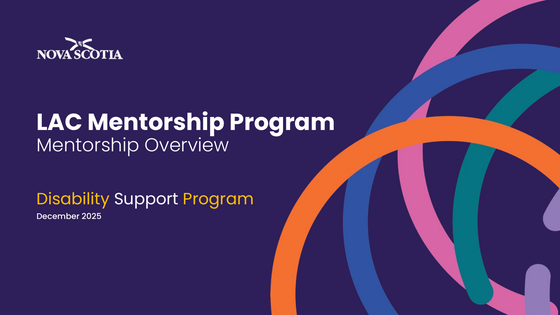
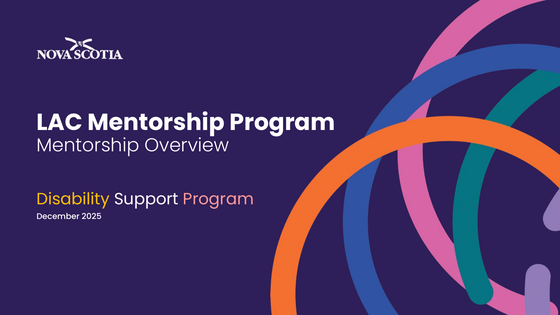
Program at (218, 199) colour: yellow -> pink
